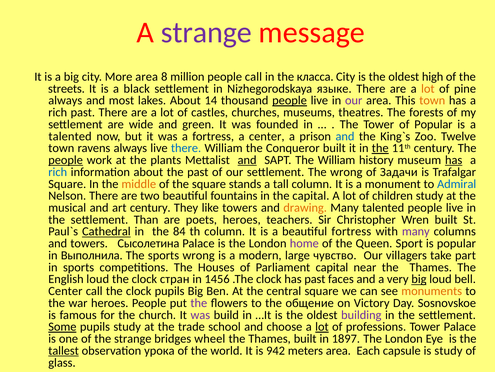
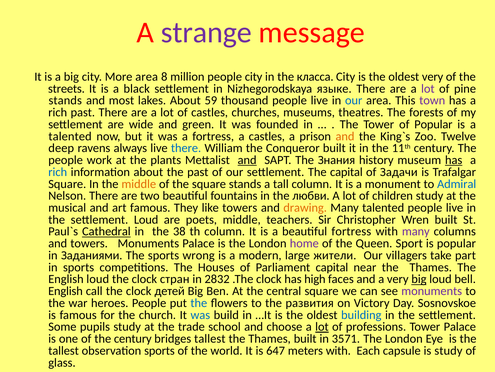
people call: call -> city
oldest high: high -> very
lot at (428, 88) colour: orange -> purple
always at (65, 100): always -> stands
14: 14 -> 59
people at (290, 100) underline: present -> none
our at (354, 100) colour: purple -> blue
town at (432, 100) colour: orange -> purple
a center: center -> castles
and at (345, 136) colour: blue -> orange
town at (61, 148): town -> deep
the at (380, 148) underline: present -> none
people at (66, 160) underline: present -> none
The William: William -> Знания
The wrong: wrong -> capital
the capital: capital -> любви
art century: century -> famous
settlement Than: Than -> Loud
poets heroes: heroes -> middle
84: 84 -> 38
towers Сысолетина: Сысолетина -> Monuments
Выполнила: Выполнила -> Заданиями
чувство: чувство -> жители
1456: 1456 -> 2832
has past: past -> high
Center at (65, 291): Center -> English
clock pupils: pupils -> детей
monuments at (432, 291) colour: orange -> purple
the at (199, 302) colour: purple -> blue
общение: общение -> развития
was at (200, 314) colour: purple -> blue
building colour: purple -> blue
Some underline: present -> none
the strange: strange -> century
bridges wheel: wheel -> tallest
1897: 1897 -> 3571
tallest at (64, 350) underline: present -> none
observation урока: урока -> sports
942: 942 -> 647
meters area: area -> with
